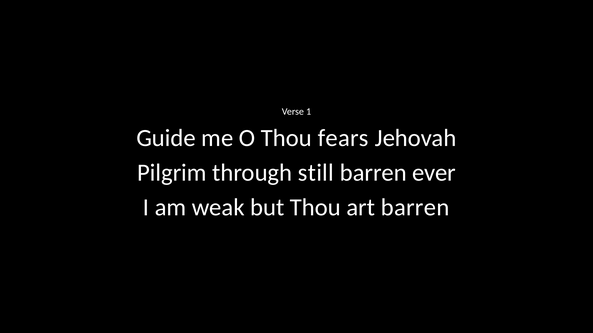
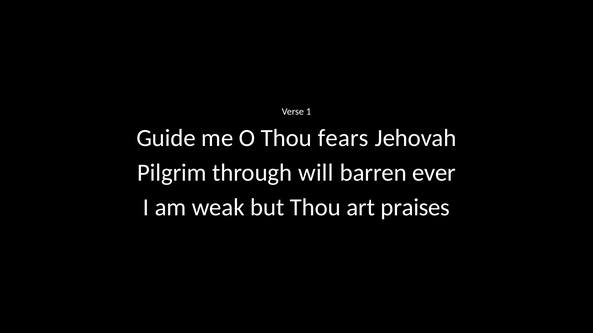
still: still -> will
art barren: barren -> praises
